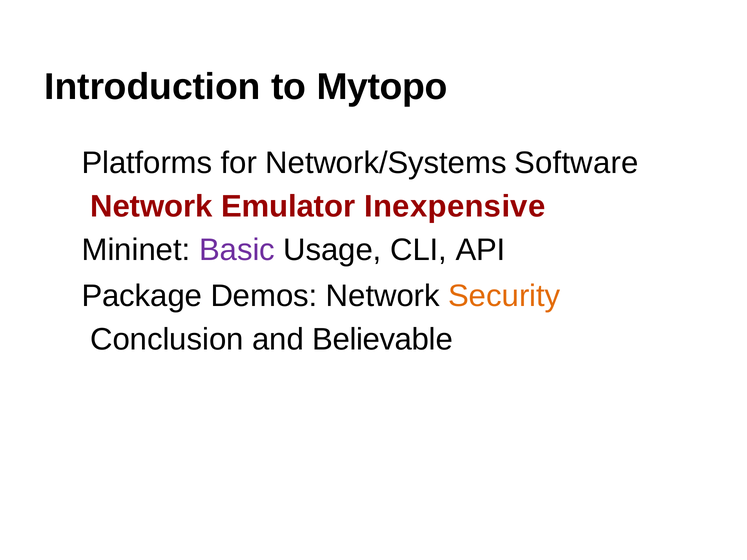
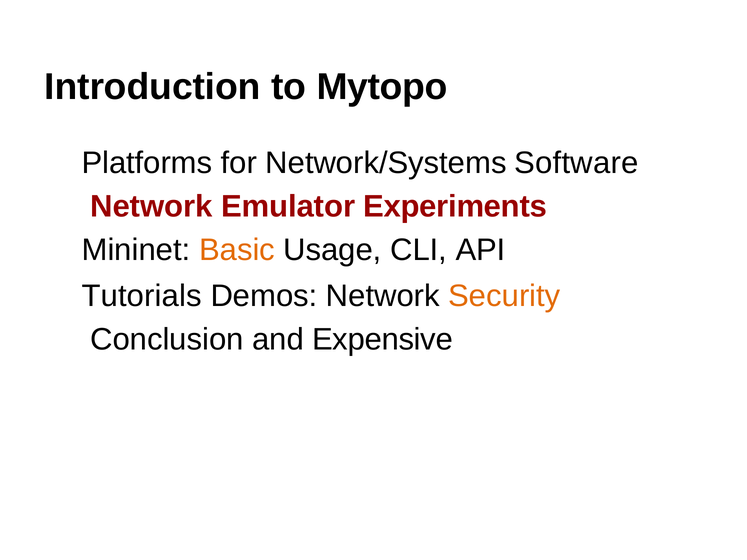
Inexpensive: Inexpensive -> Experiments
Basic colour: purple -> orange
Package: Package -> Tutorials
Believable: Believable -> Expensive
